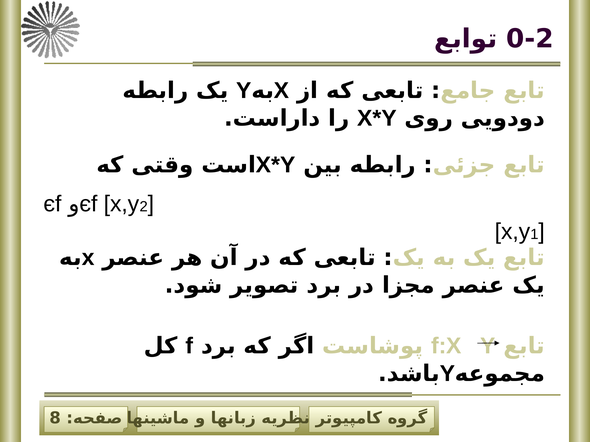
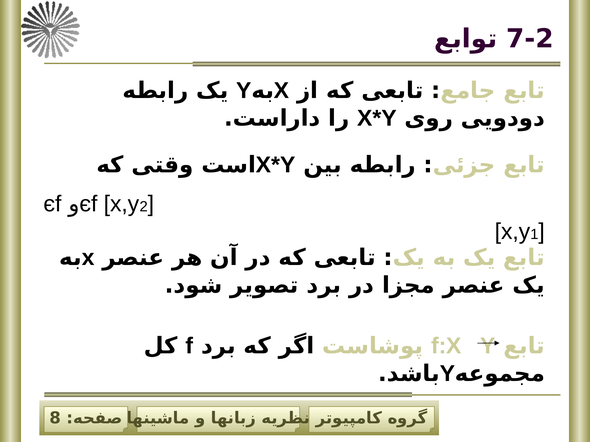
0-2: 0-2 -> 7-2
